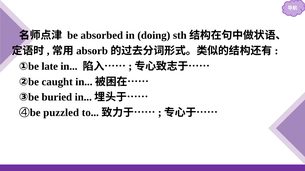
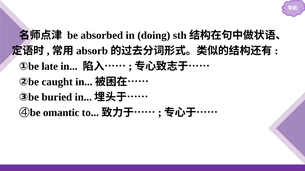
puzzled: puzzled -> omantic
